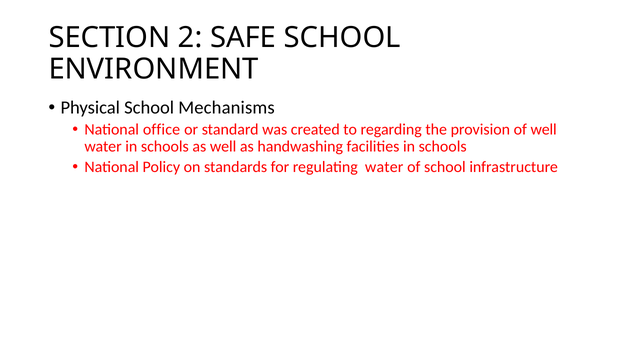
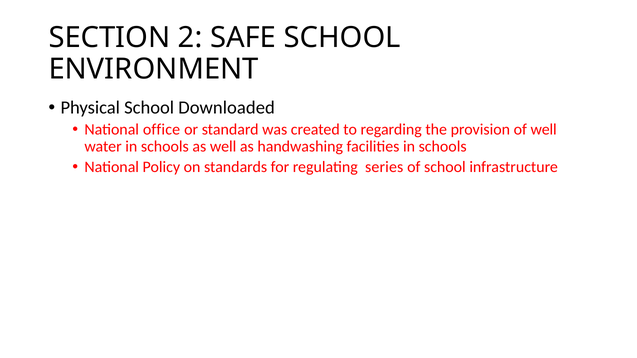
Mechanisms: Mechanisms -> Downloaded
regulating water: water -> series
